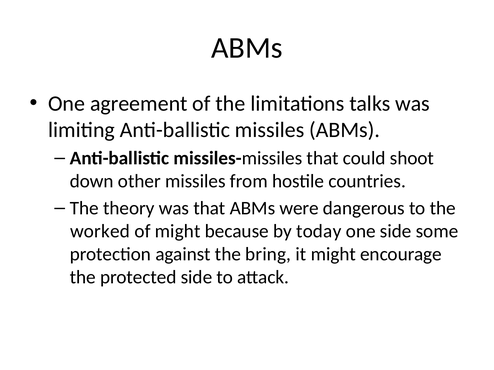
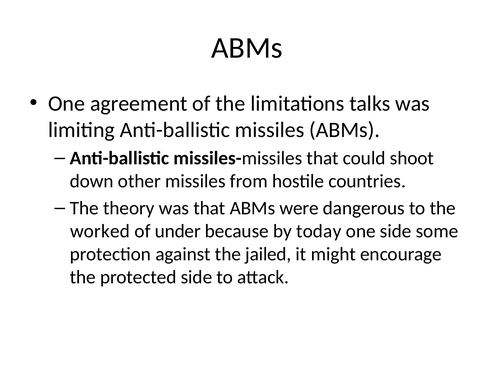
of might: might -> under
bring: bring -> jailed
